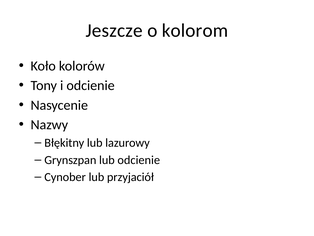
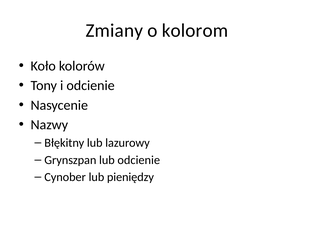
Jeszcze: Jeszcze -> Zmiany
przyjaciół: przyjaciół -> pieniędzy
